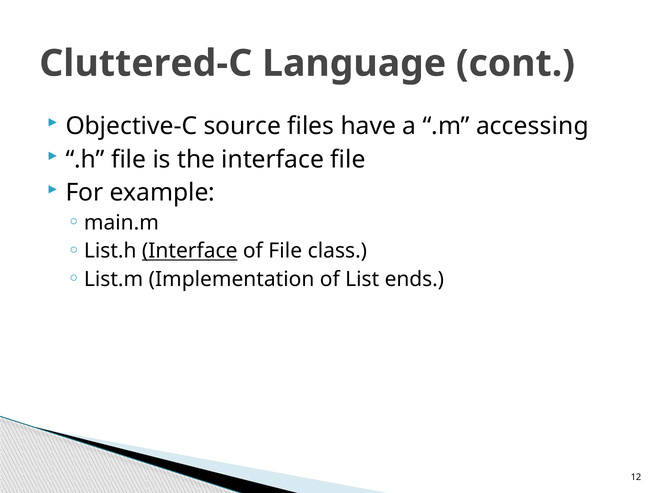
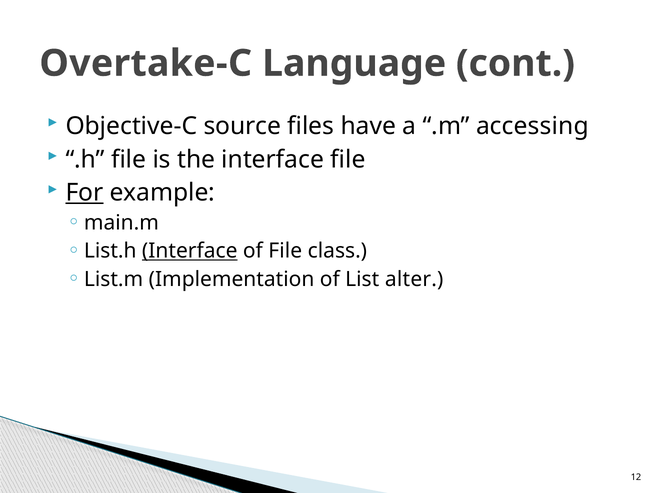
Cluttered-C: Cluttered-C -> Overtake-C
For underline: none -> present
ends: ends -> alter
